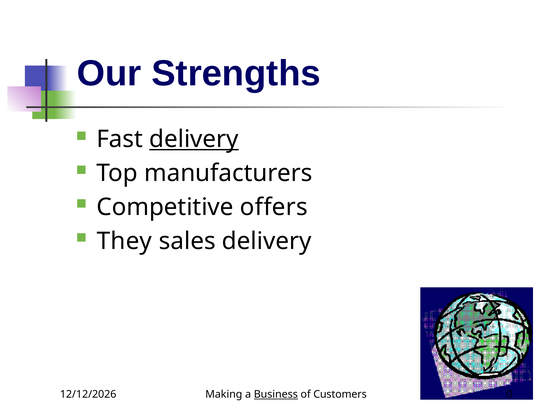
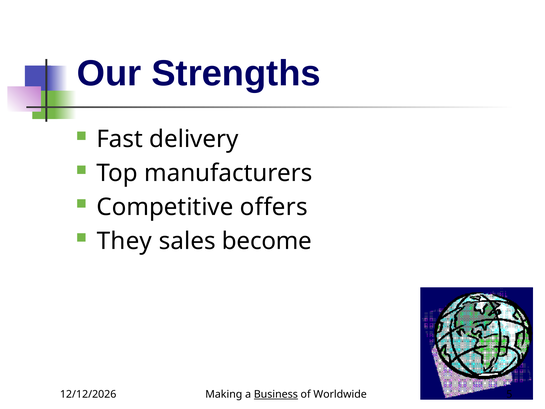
delivery at (194, 139) underline: present -> none
sales delivery: delivery -> become
Customers: Customers -> Worldwide
0: 0 -> 5
